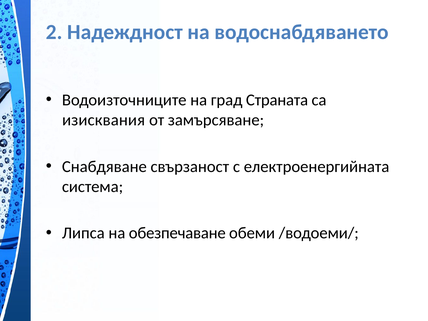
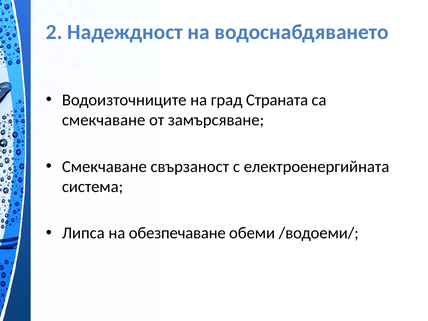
изисквания at (104, 120): изисквания -> смекчаване
Снабдяване at (104, 167): Снабдяване -> Смекчаване
